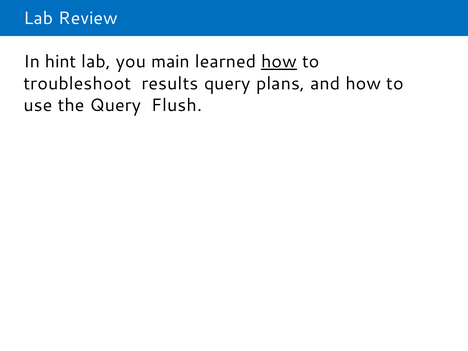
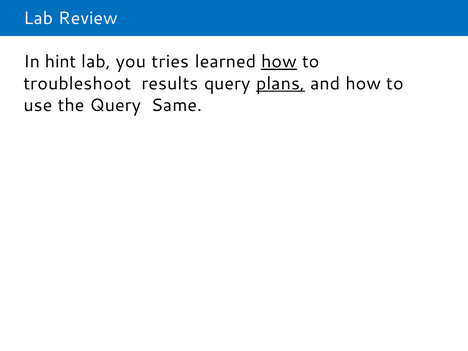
main: main -> tries
plans underline: none -> present
Flush: Flush -> Same
